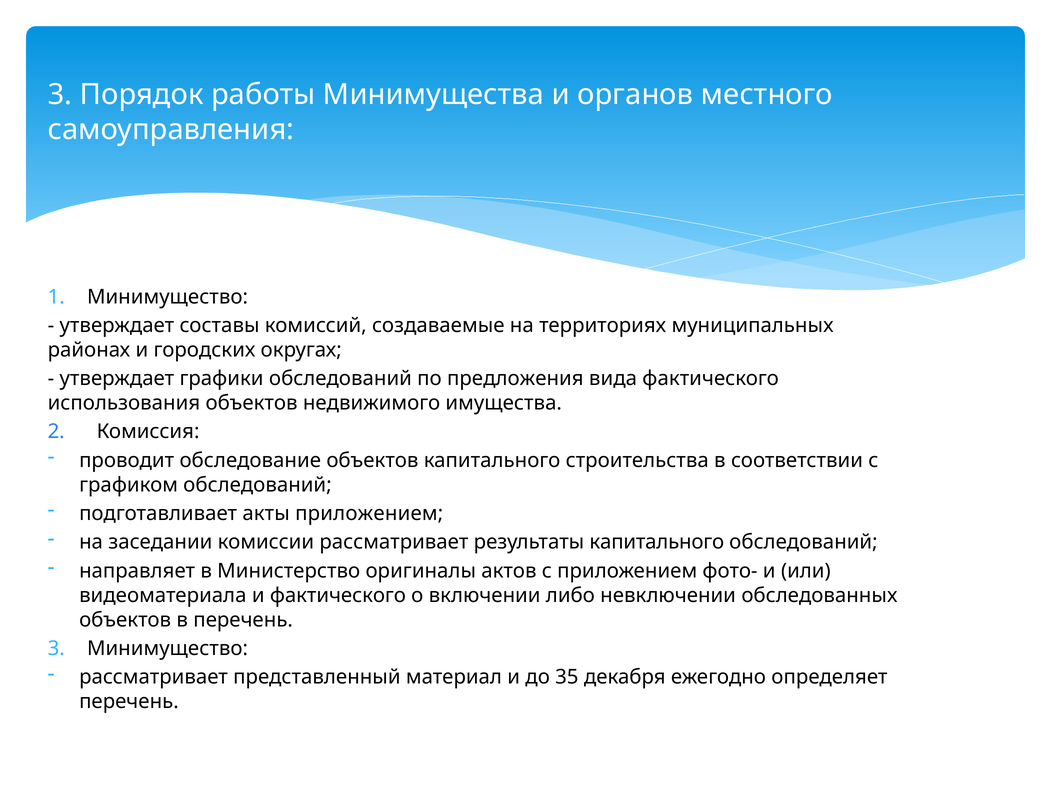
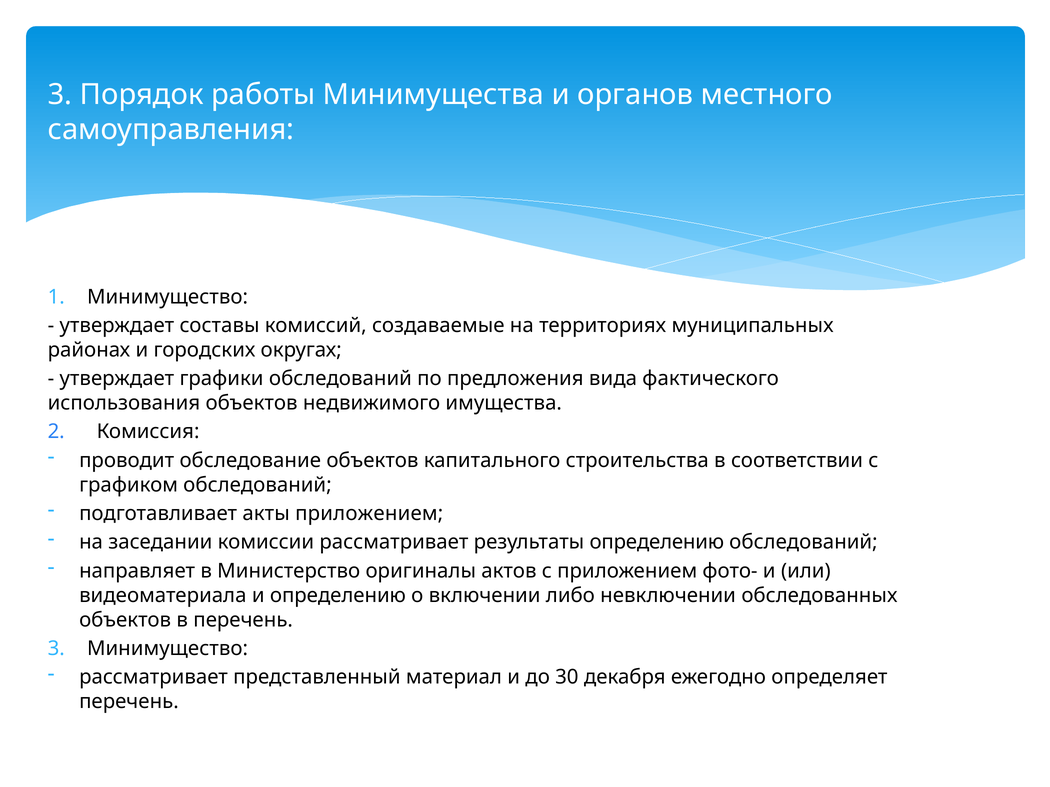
результаты капитального: капитального -> определению
и фактического: фактического -> определению
35: 35 -> 30
